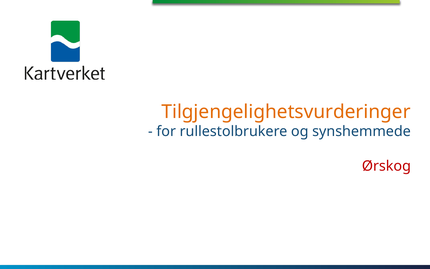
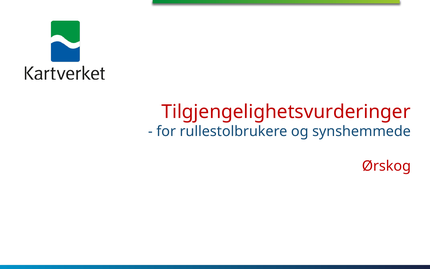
Tilgjengelighetsvurderinger colour: orange -> red
